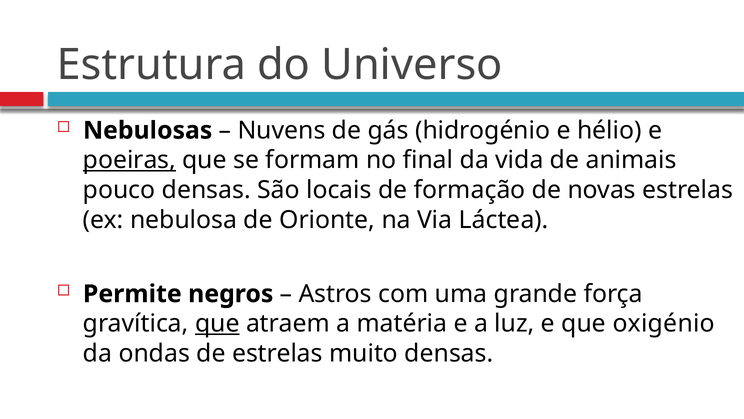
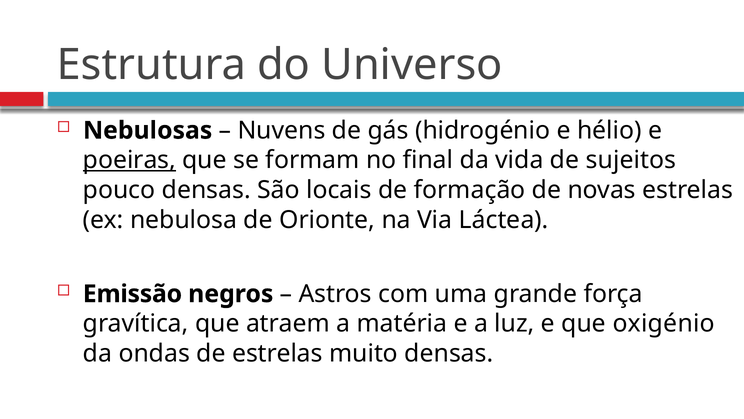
animais: animais -> sujeitos
Permite: Permite -> Emissão
que at (217, 323) underline: present -> none
